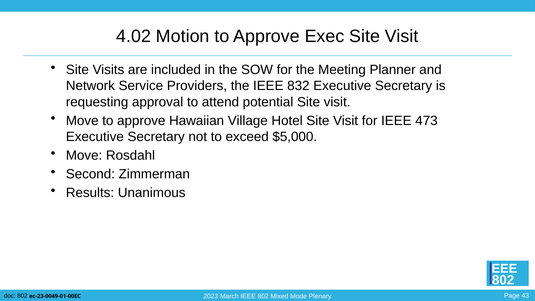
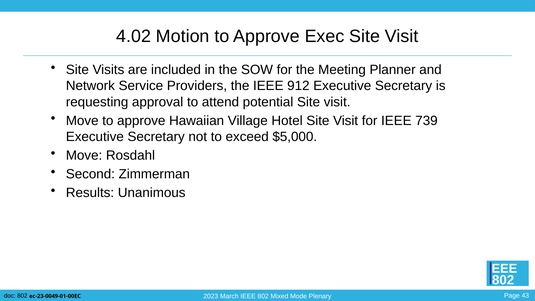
832: 832 -> 912
473: 473 -> 739
